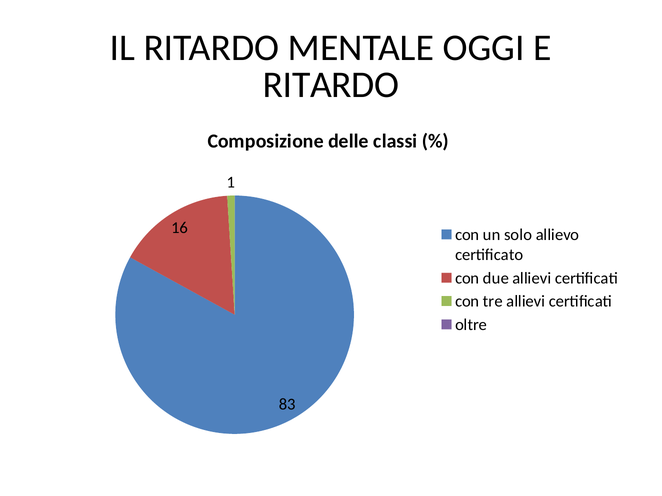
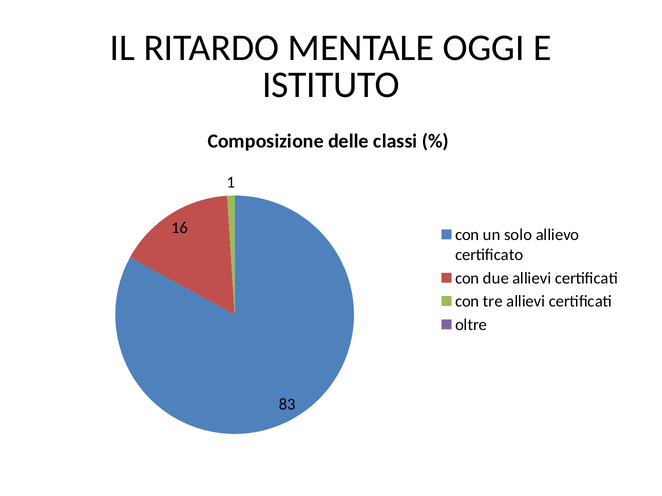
RITARDO at (331, 85): RITARDO -> ISTITUTO
